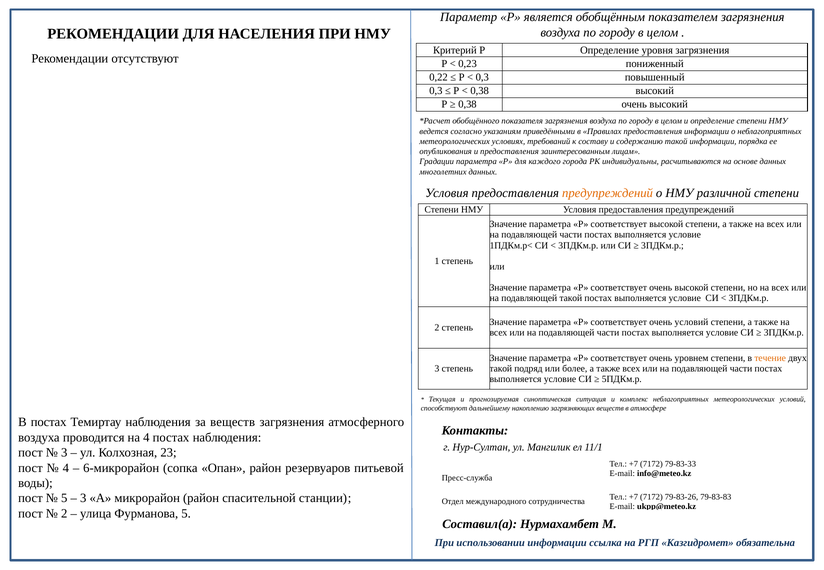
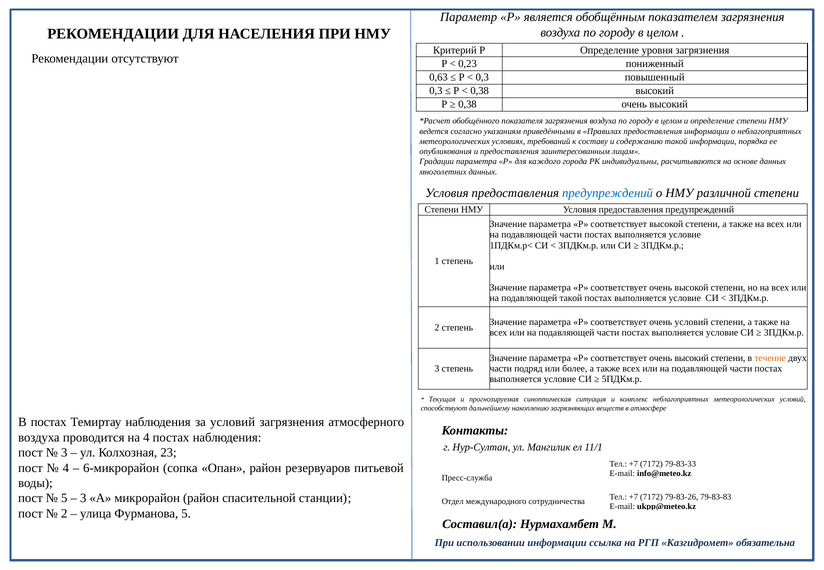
0,22: 0,22 -> 0,63
предупреждений at (607, 193) colour: orange -> blue
соответствует очень уровнем: уровнем -> высокий
такой at (501, 369): такой -> части
за веществ: веществ -> условий
